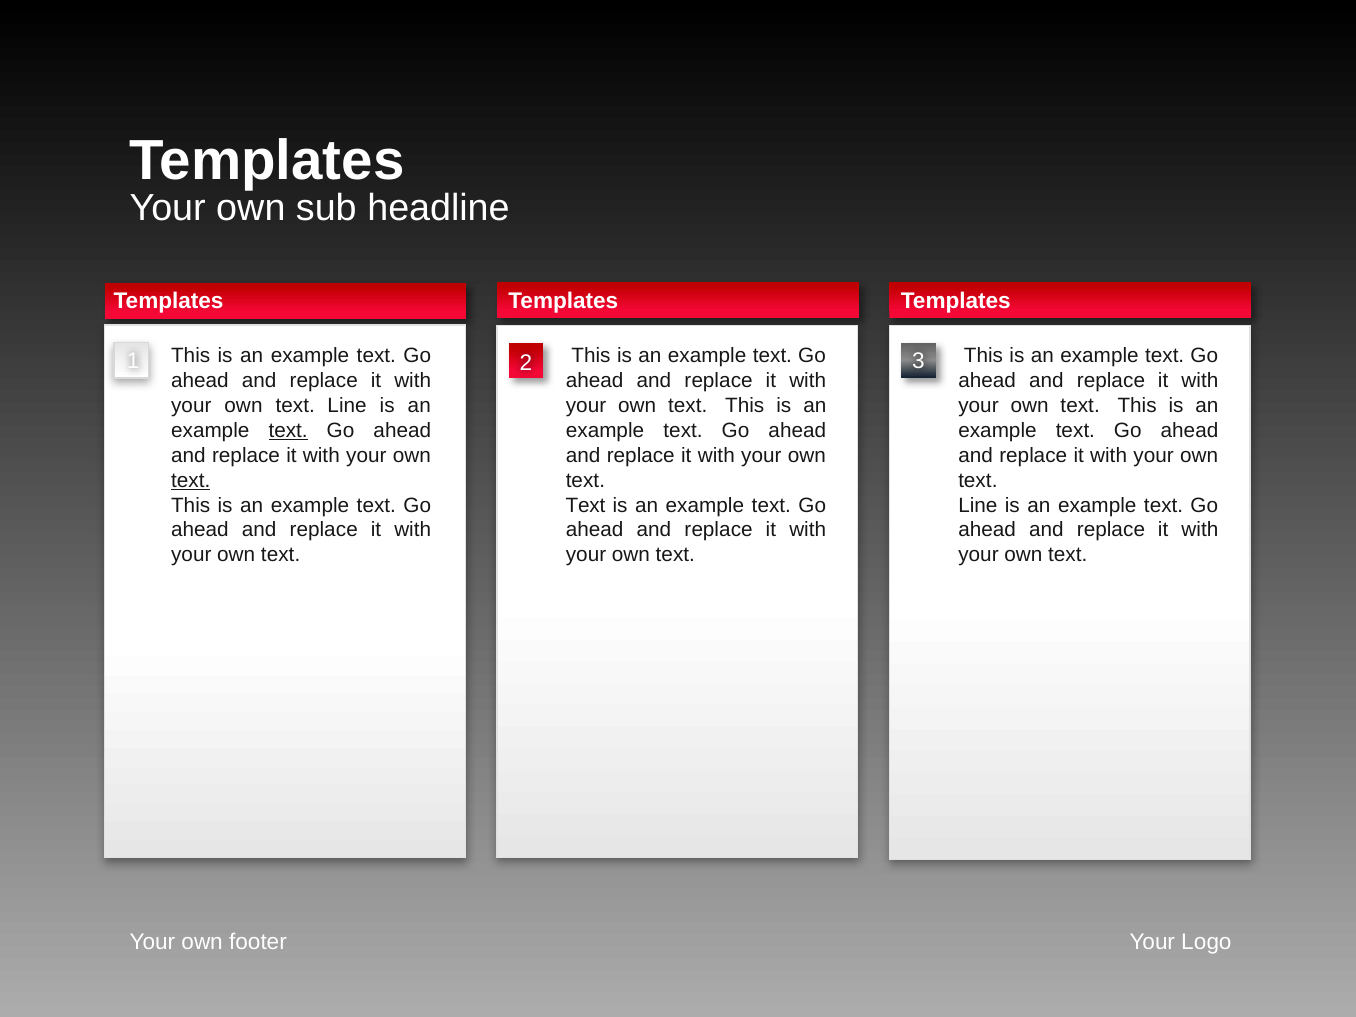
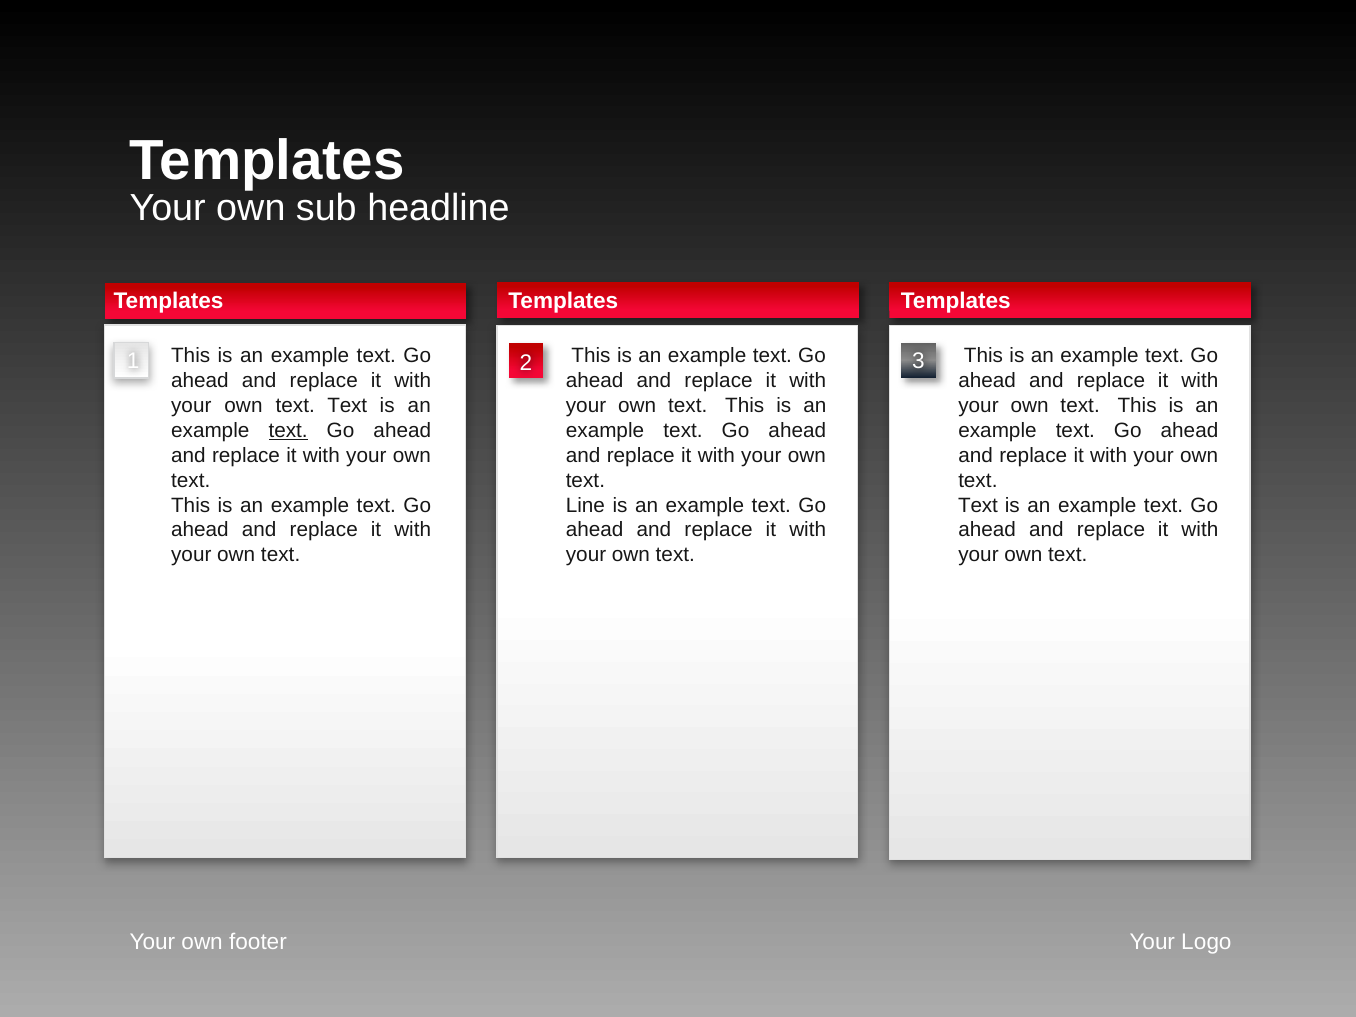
Line at (347, 406): Line -> Text
text at (191, 480) underline: present -> none
Text at (585, 505): Text -> Line
Line at (978, 505): Line -> Text
